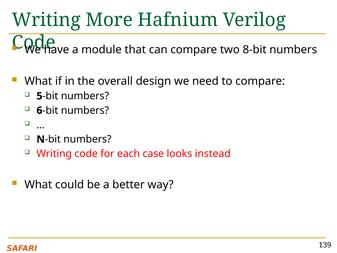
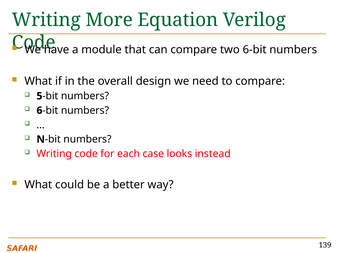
Hafnium: Hafnium -> Equation
8-bit: 8-bit -> 6-bit
